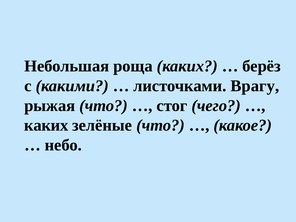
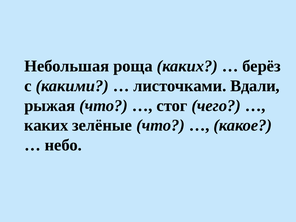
Врагу: Врагу -> Вдали
